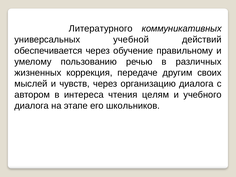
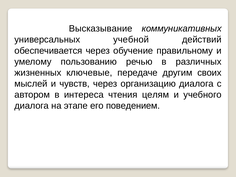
Литературного: Литературного -> Высказывание
коррекция: коррекция -> ключевые
школьников: школьников -> поведением
